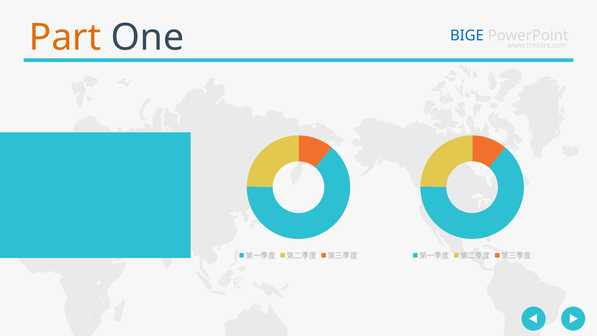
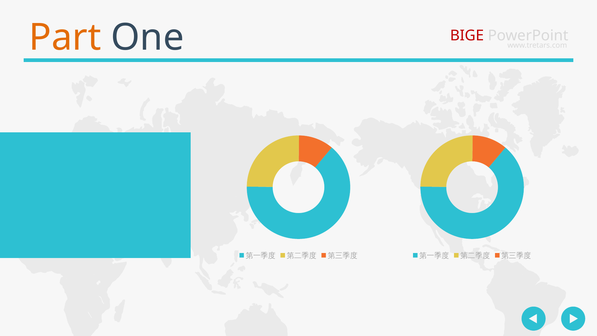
BIGE colour: blue -> red
